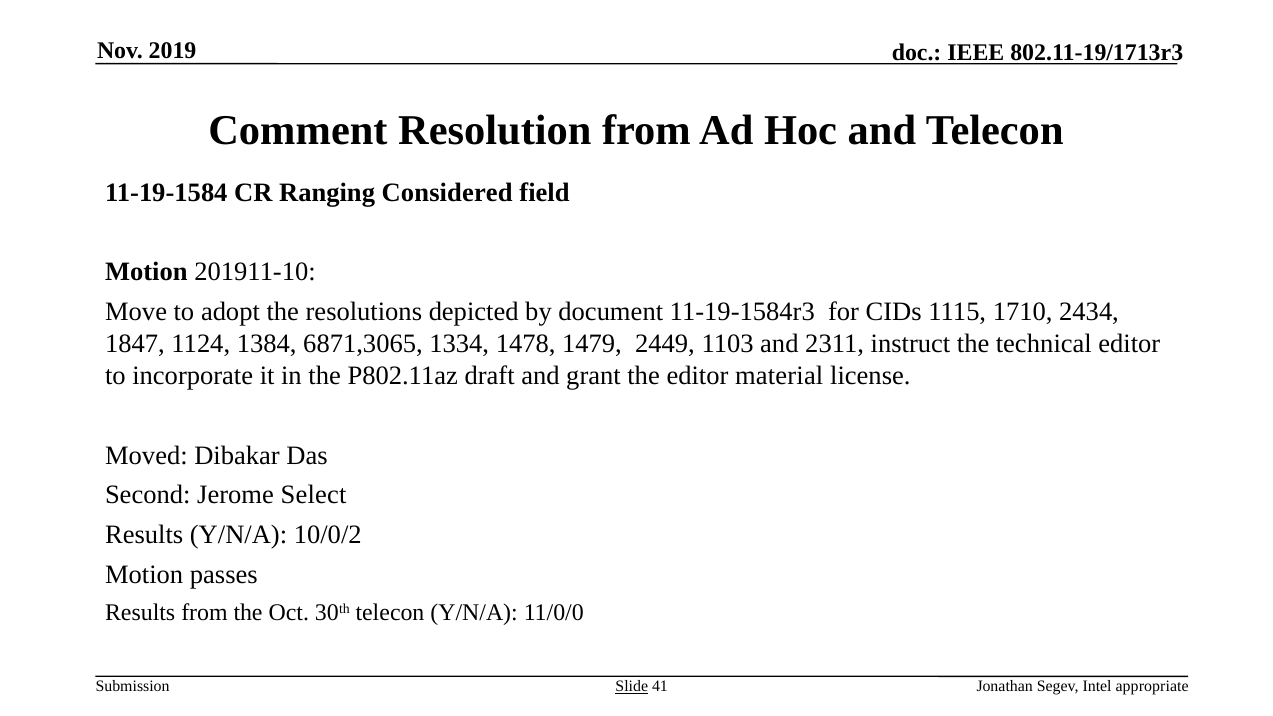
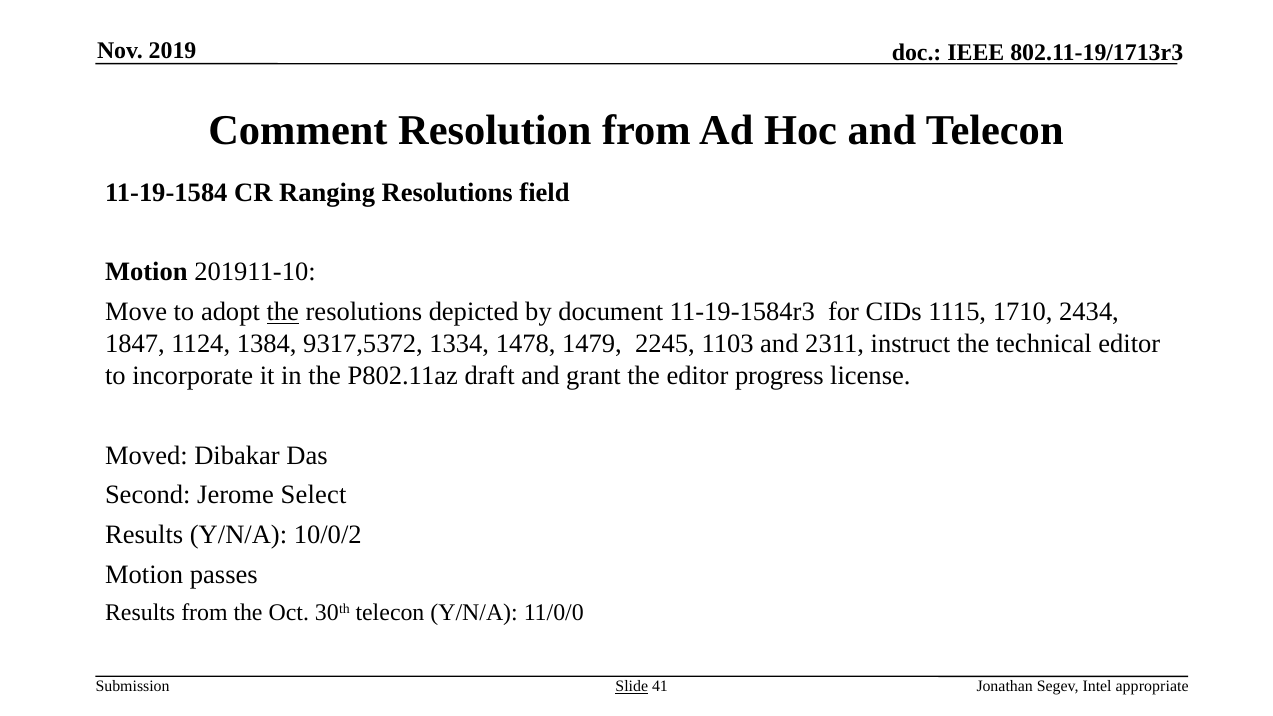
Ranging Considered: Considered -> Resolutions
the at (283, 312) underline: none -> present
6871,3065: 6871,3065 -> 9317,5372
2449: 2449 -> 2245
material: material -> progress
